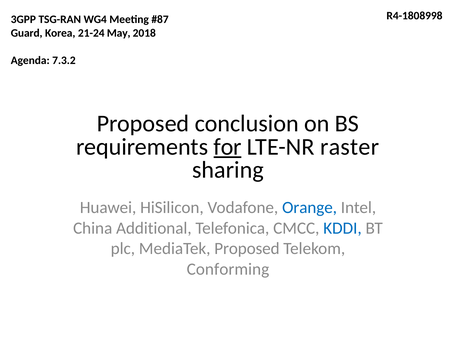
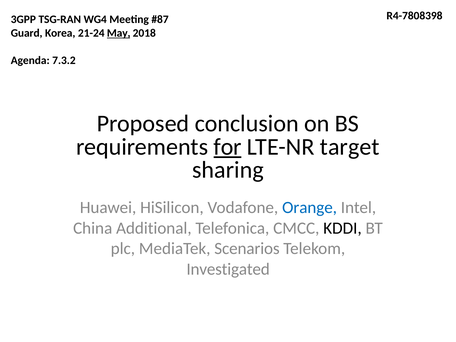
R4-1808998: R4-1808998 -> R4-7808398
May underline: none -> present
raster: raster -> target
KDDI colour: blue -> black
MediaTek Proposed: Proposed -> Scenarios
Conforming: Conforming -> Investigated
